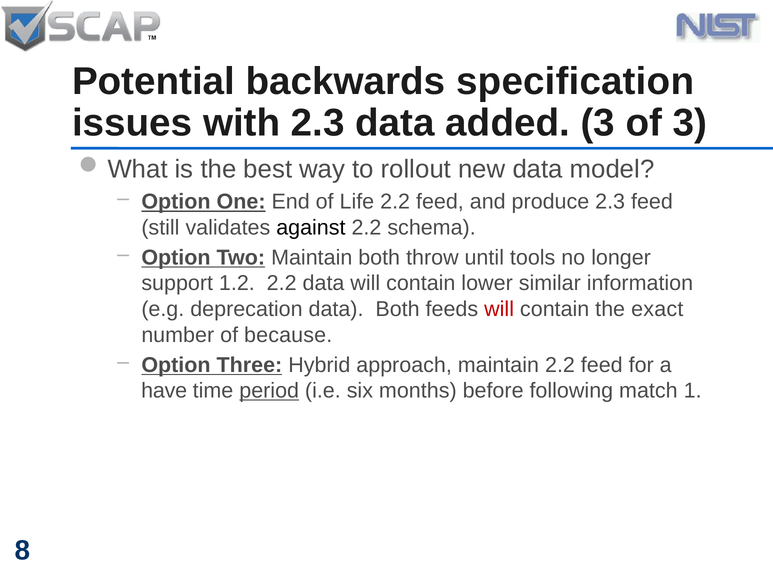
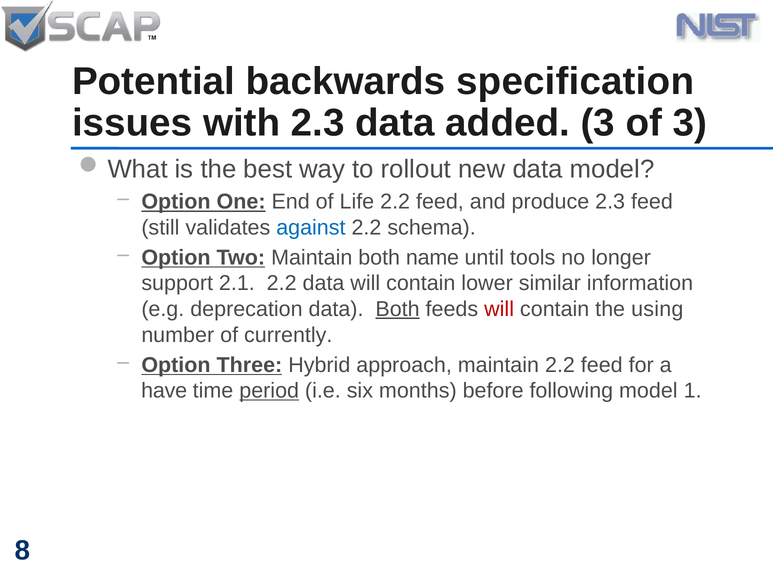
against colour: black -> blue
throw: throw -> name
1.2: 1.2 -> 2.1
Both at (398, 309) underline: none -> present
exact: exact -> using
because: because -> currently
following match: match -> model
